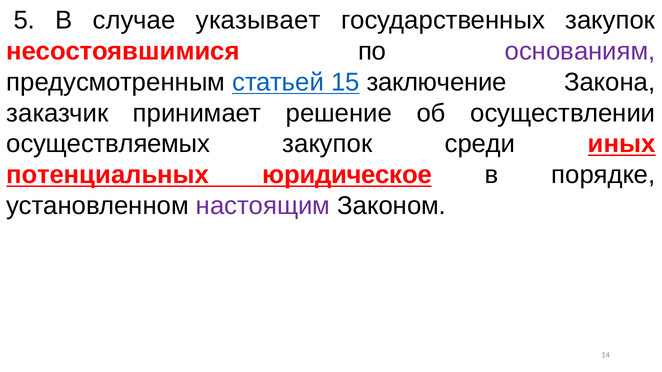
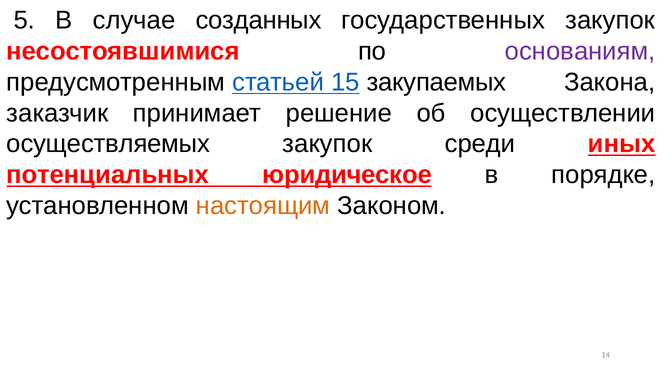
указывает: указывает -> созданных
заключение: заключение -> закупаемых
настоящим colour: purple -> orange
